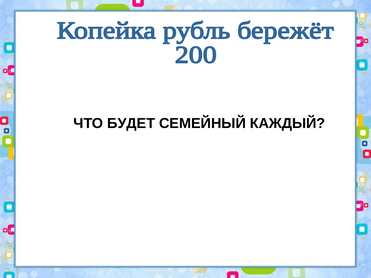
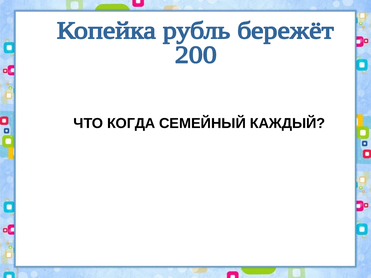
БУДЕТ: БУДЕТ -> КОГДА
